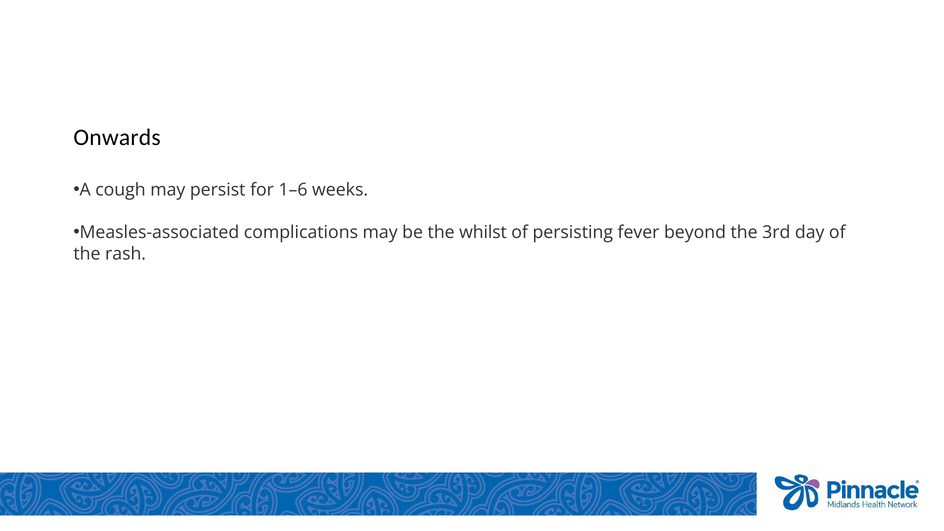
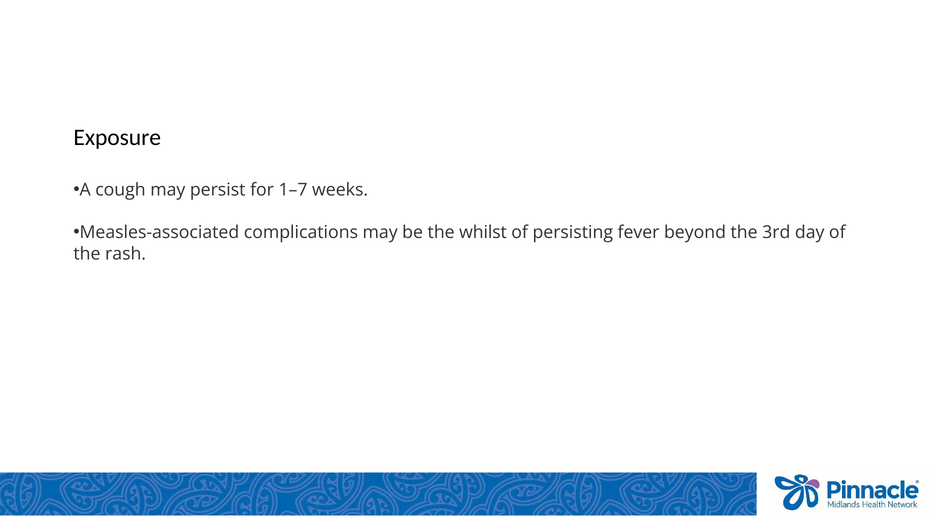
Onwards: Onwards -> Exposure
1–6: 1–6 -> 1–7
